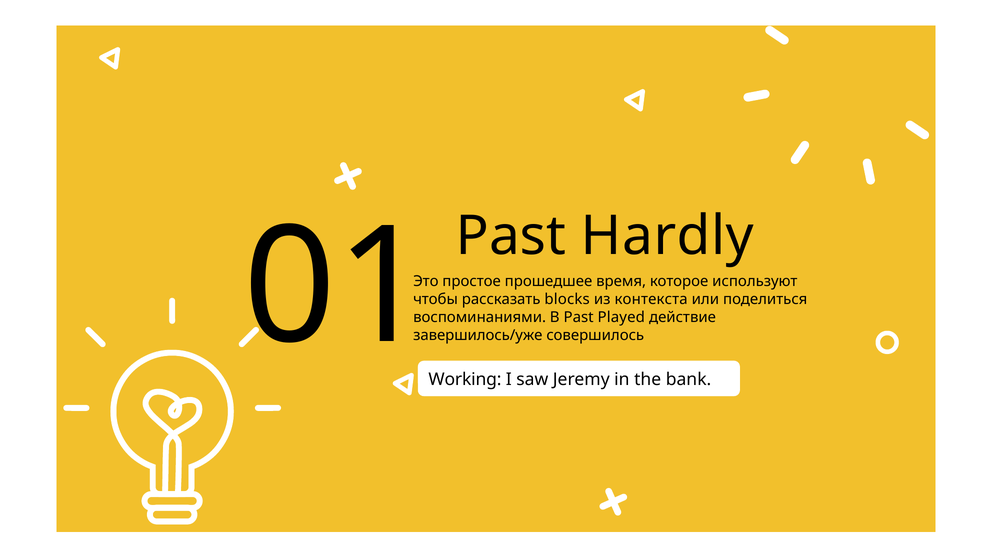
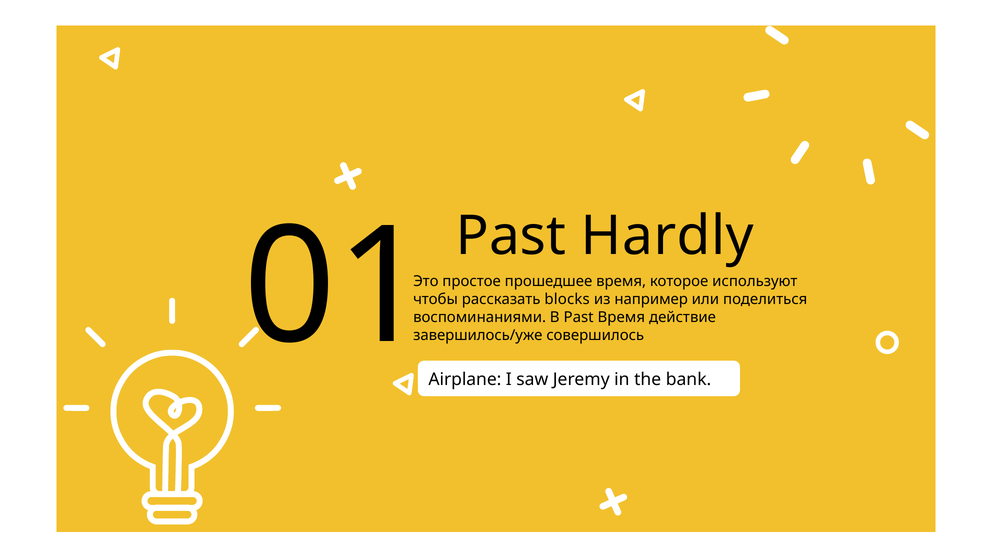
Working: Working -> Airplane
контекста: контекста -> например
Past Played: Played -> Время
